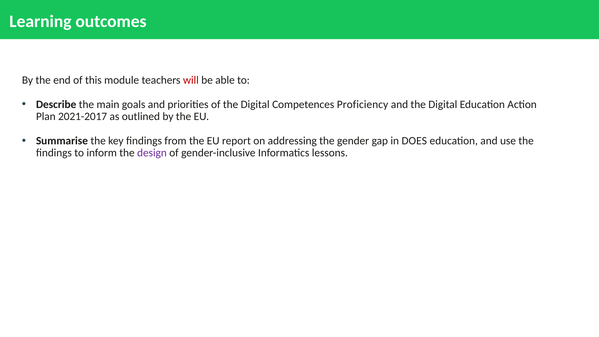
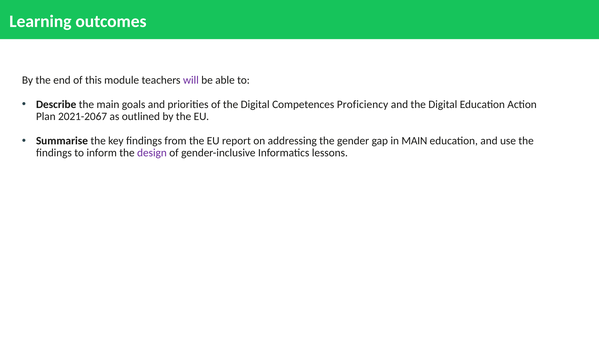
will colour: red -> purple
2021-2017: 2021-2017 -> 2021-2067
in DOES: DOES -> MAIN
